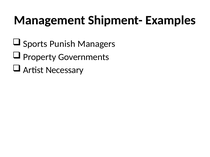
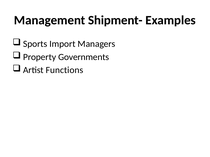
Punish: Punish -> Import
Necessary: Necessary -> Functions
